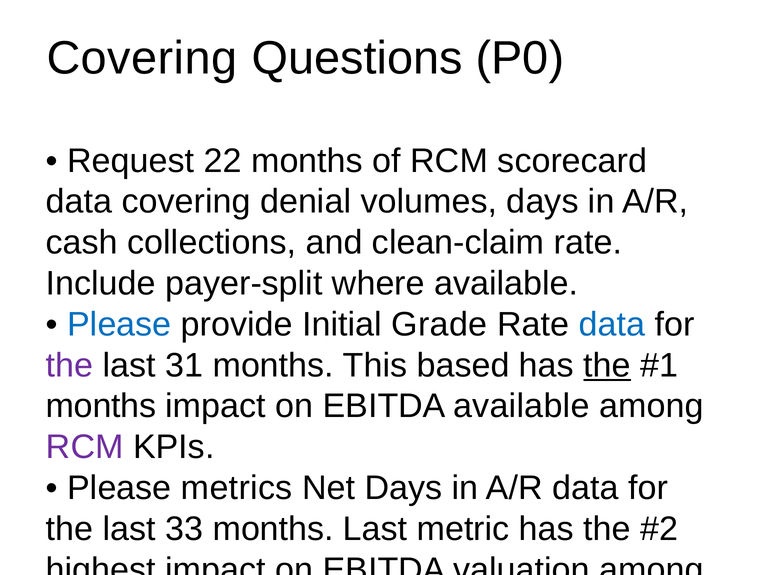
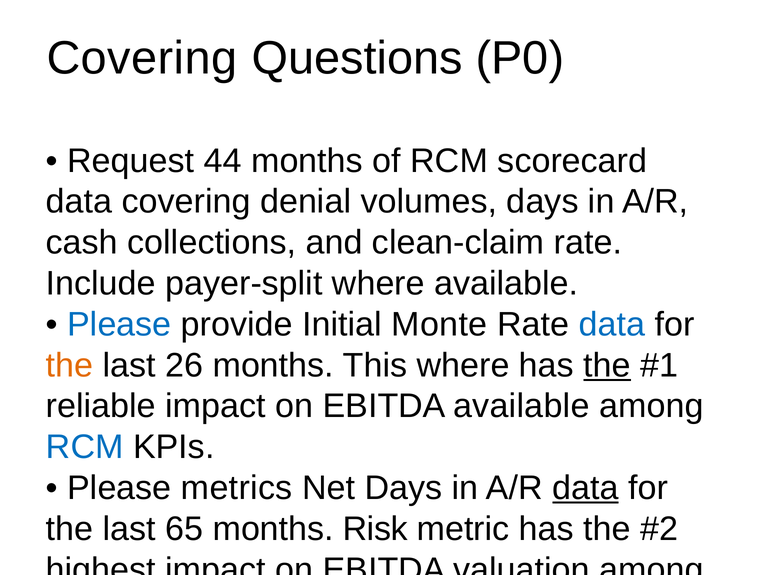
22: 22 -> 44
Grade: Grade -> Monte
the at (70, 365) colour: purple -> orange
31: 31 -> 26
This based: based -> where
months at (101, 406): months -> reliable
RCM at (85, 447) colour: purple -> blue
data at (586, 488) underline: none -> present
33: 33 -> 65
months Last: Last -> Risk
